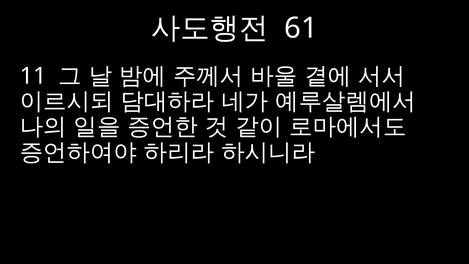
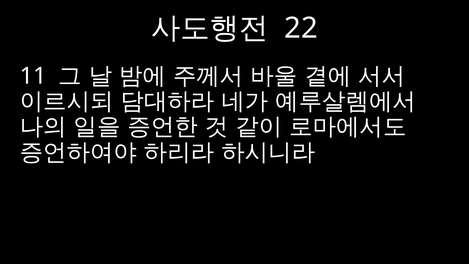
61: 61 -> 22
